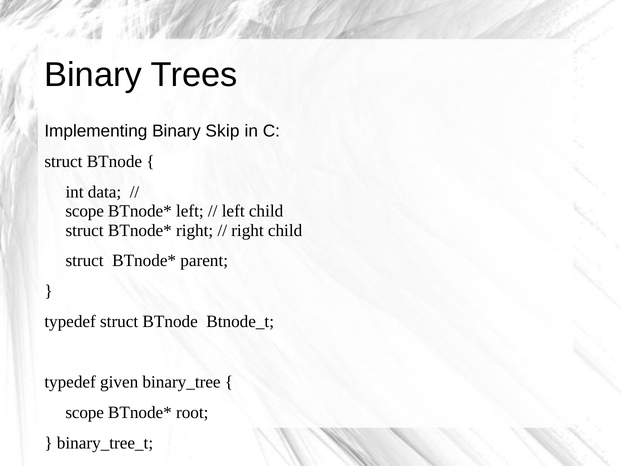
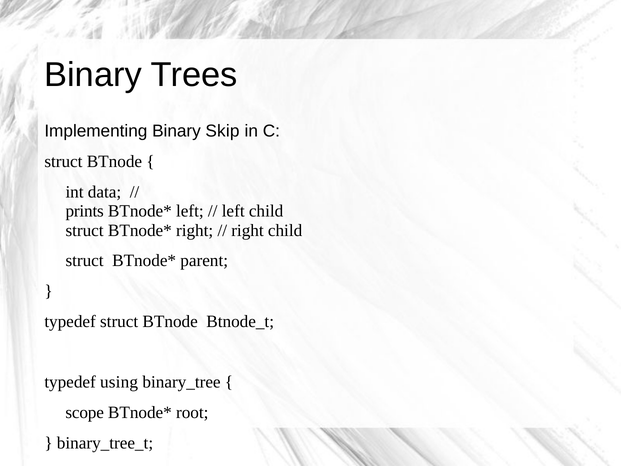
scope at (85, 211): scope -> prints
given: given -> using
